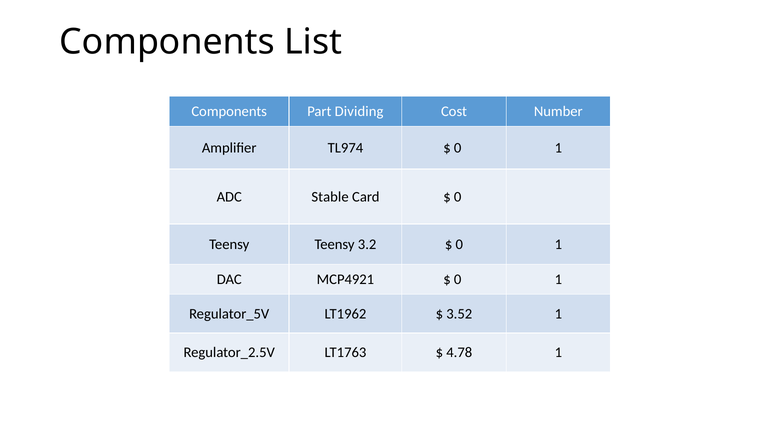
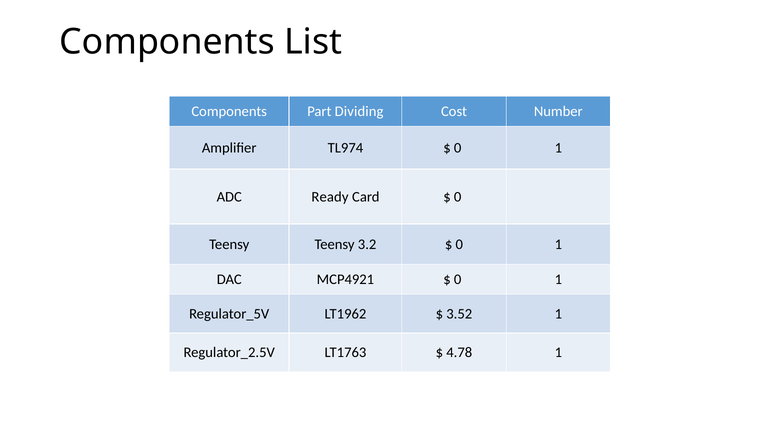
Stable: Stable -> Ready
